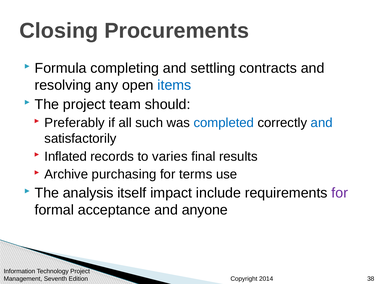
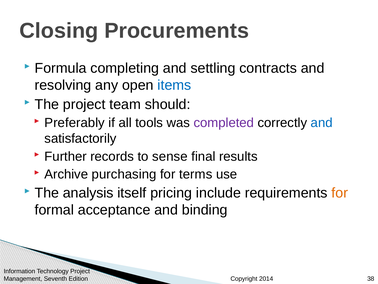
such: such -> tools
completed colour: blue -> purple
Inflated: Inflated -> Further
varies: varies -> sense
impact: impact -> pricing
for at (340, 193) colour: purple -> orange
anyone: anyone -> binding
